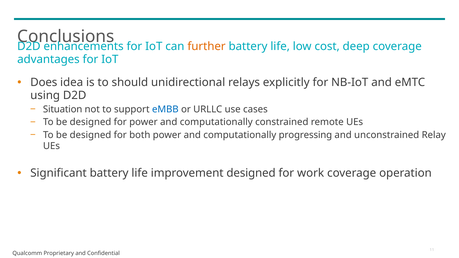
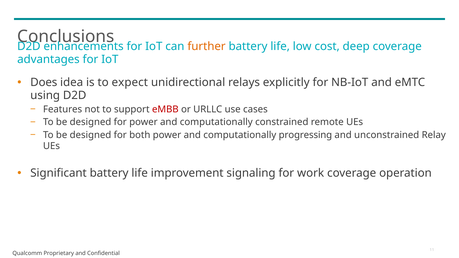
should: should -> expect
Situation: Situation -> Features
eMBB colour: blue -> red
improvement designed: designed -> signaling
